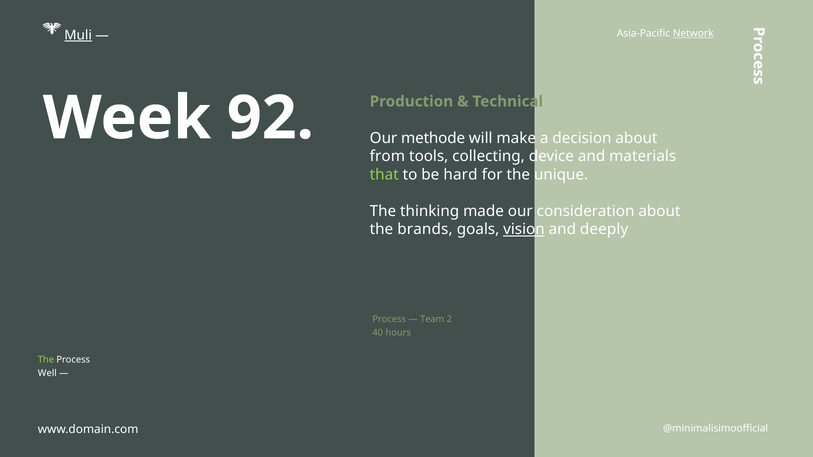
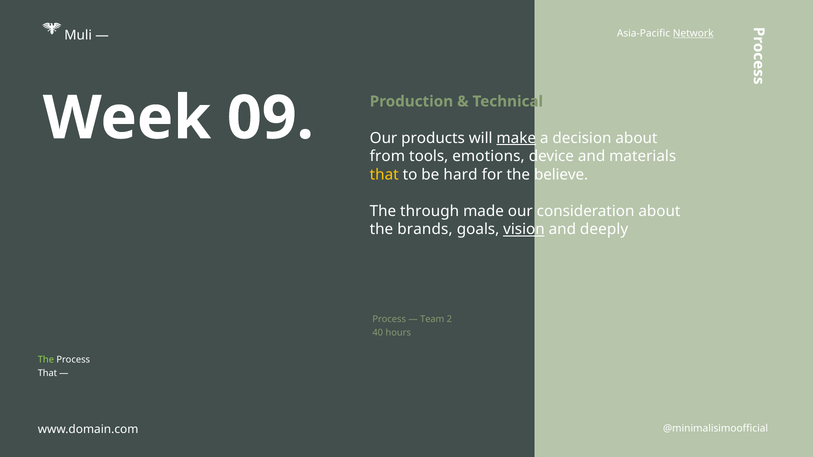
Muli underline: present -> none
92: 92 -> 09
methode: methode -> products
make underline: none -> present
collecting: collecting -> emotions
that at (384, 175) colour: light green -> yellow
unique: unique -> believe
thinking: thinking -> through
Well at (47, 374): Well -> That
